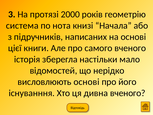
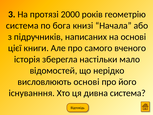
нота: нота -> бога
дивна вченого: вченого -> система
